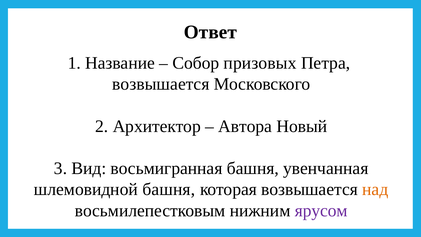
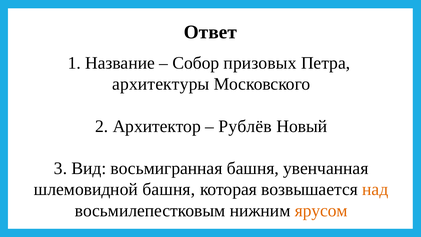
возвышается at (161, 84): возвышается -> архитектуры
Автора: Автора -> Рублёв
ярусом colour: purple -> orange
